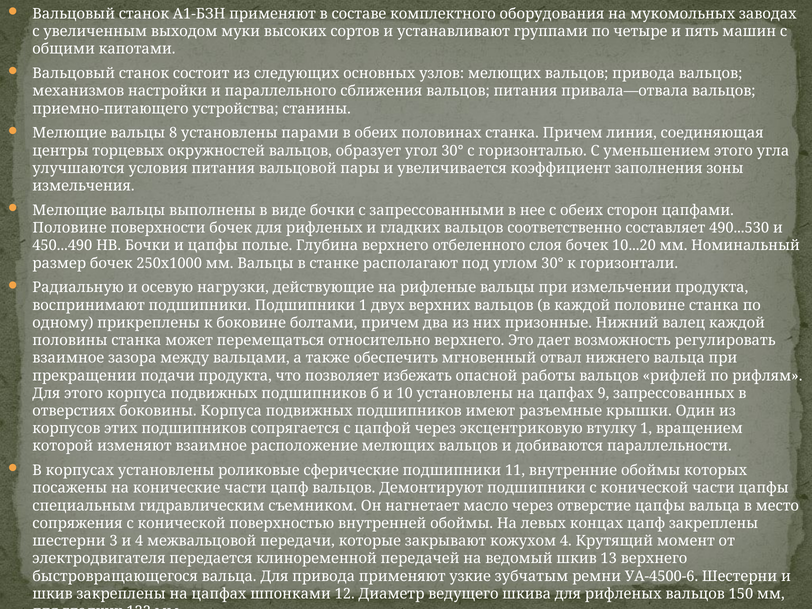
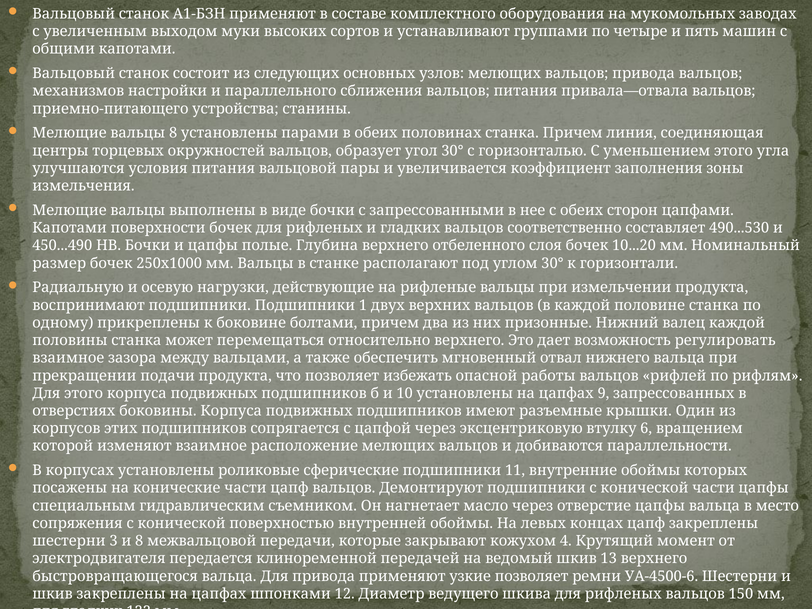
Половине at (70, 228): Половине -> Капотами
втулку 1: 1 -> 6
и 4: 4 -> 8
узкие зубчатым: зубчатым -> позволяет
